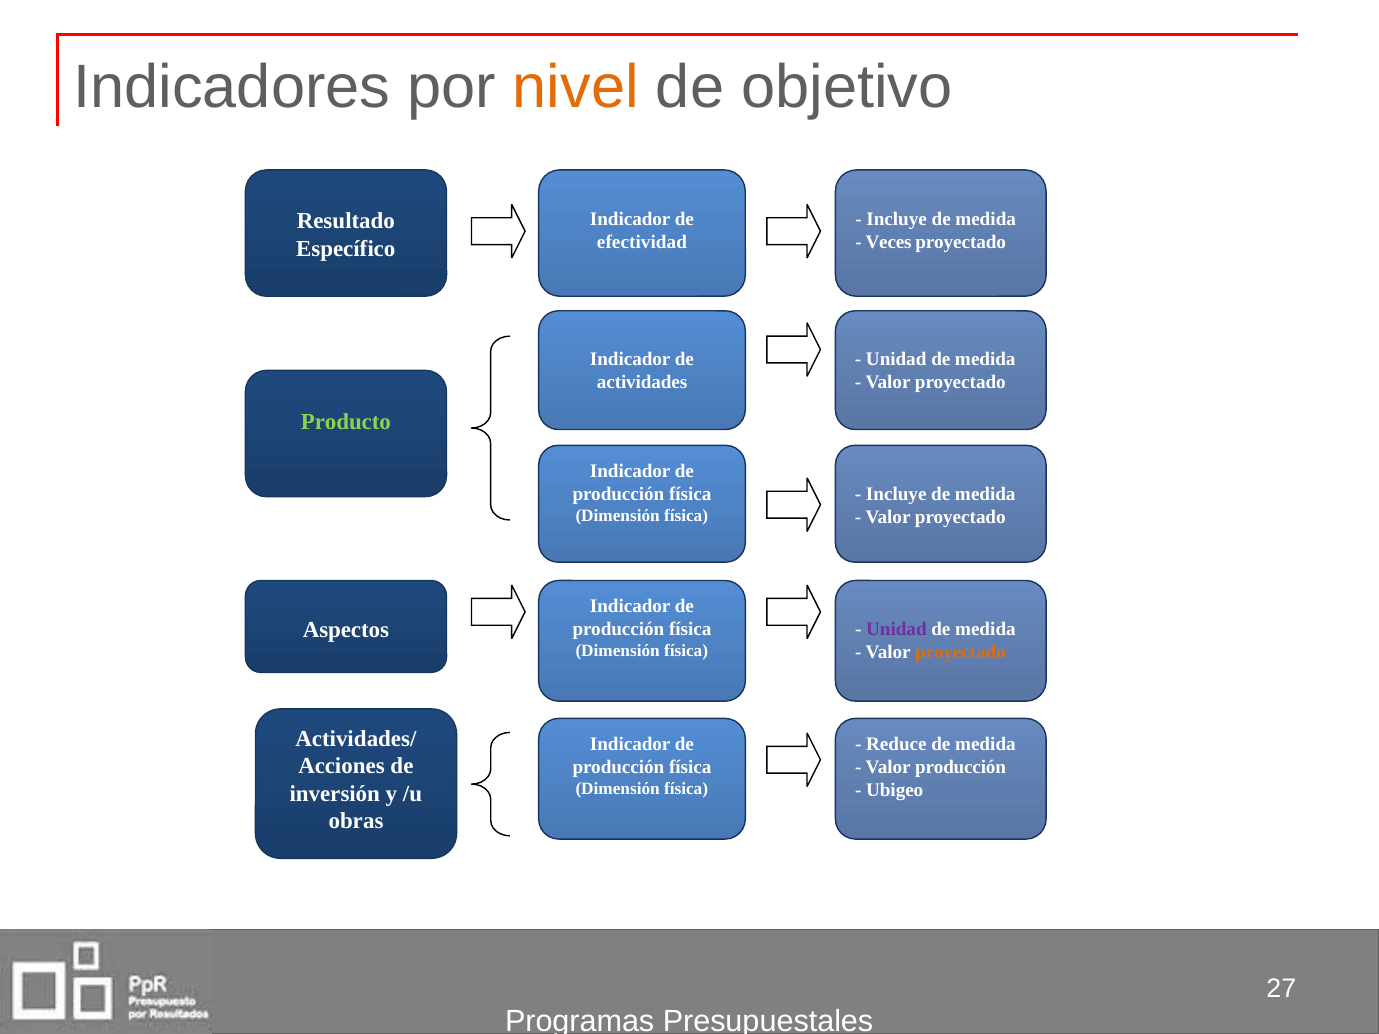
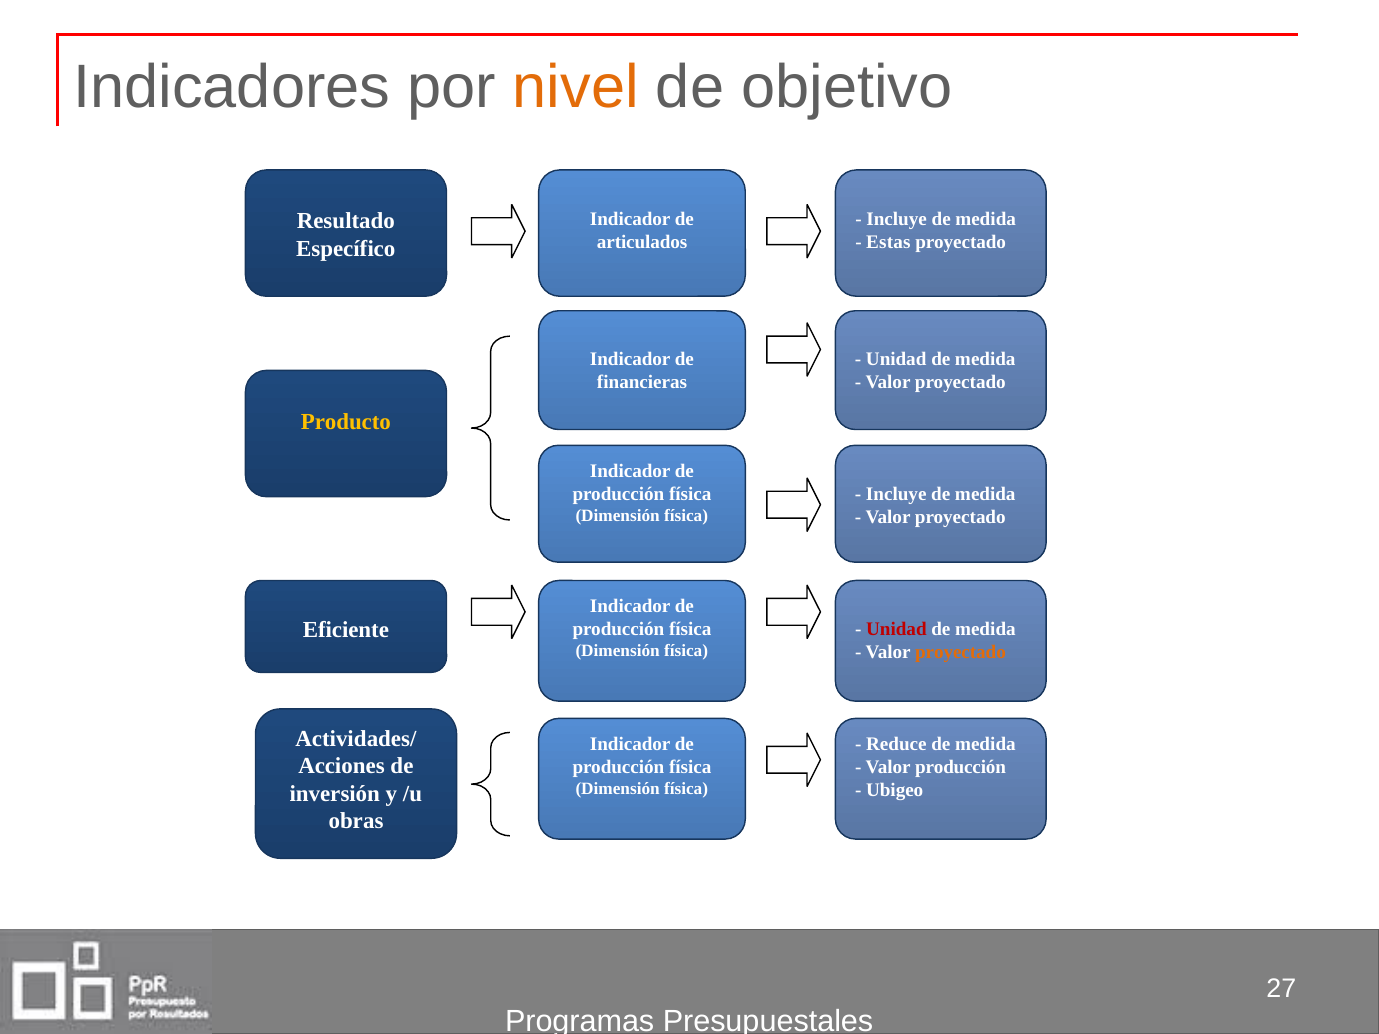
efectividad: efectividad -> articulados
Veces: Veces -> Estas
actividades: actividades -> financieras
Producto colour: light green -> yellow
Aspectos: Aspectos -> Eficiente
Unidad at (896, 629) colour: purple -> red
